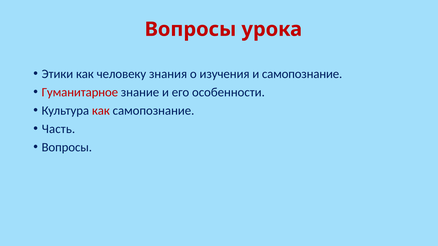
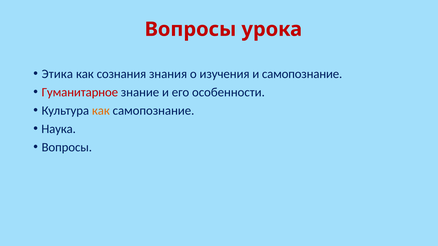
Этики: Этики -> Этика
человеку: человеку -> сознания
как at (101, 111) colour: red -> orange
Часть: Часть -> Наука
